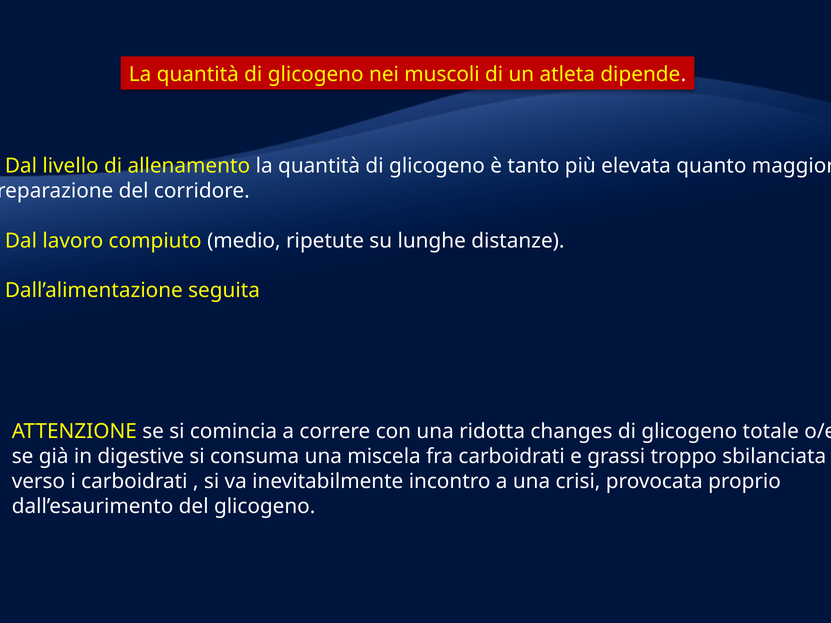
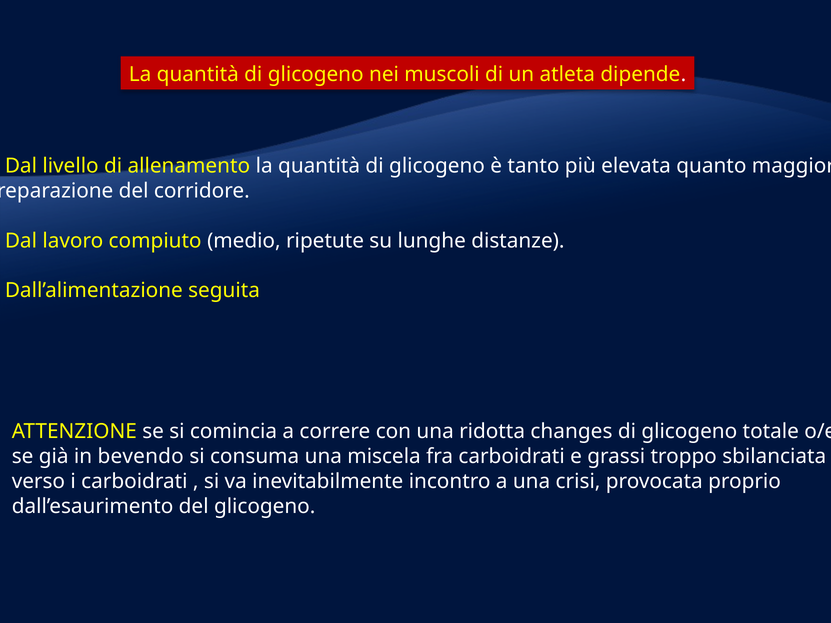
digestive: digestive -> bevendo
